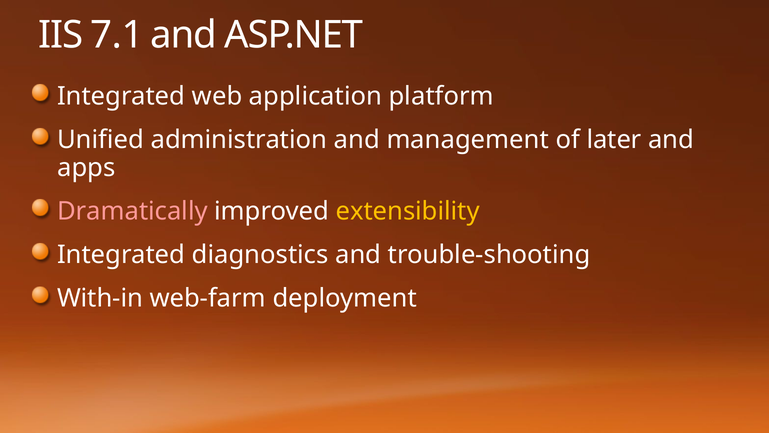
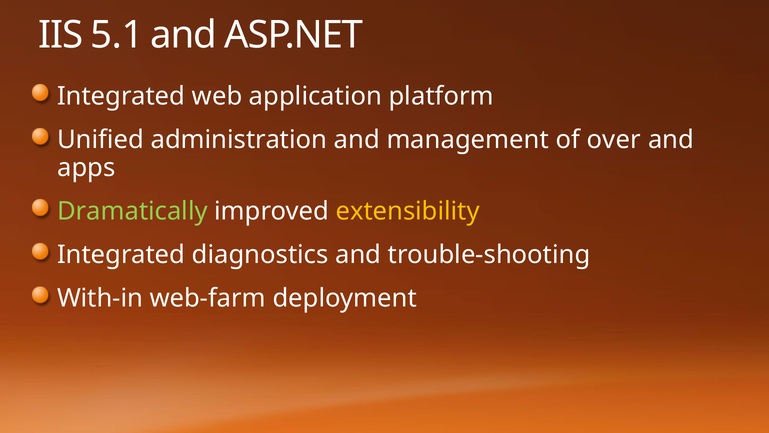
7.1: 7.1 -> 5.1
later: later -> over
Dramatically colour: pink -> light green
